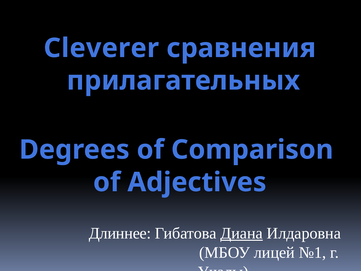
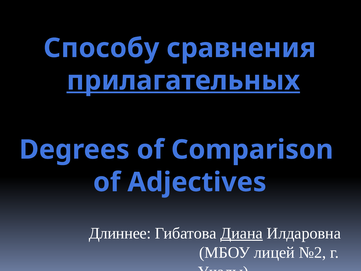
Cleverer: Cleverer -> Способу
прилагательных underline: none -> present
№1: №1 -> №2
